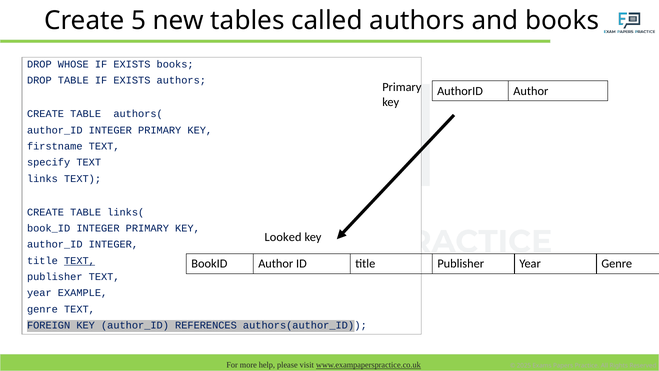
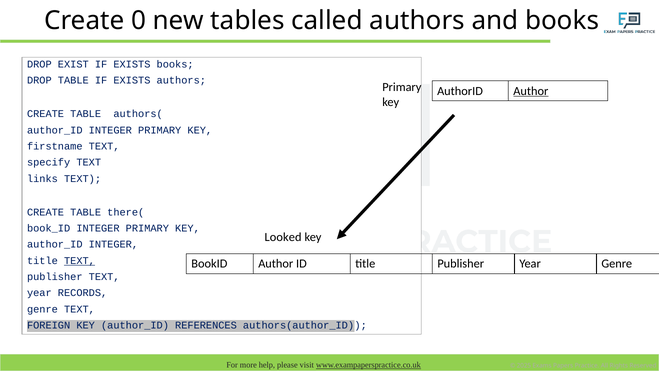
5: 5 -> 0
WHOSE: WHOSE -> EXIST
Author at (531, 91) underline: none -> present
links(: links( -> there(
EXAMPLE: EXAMPLE -> RECORDS
